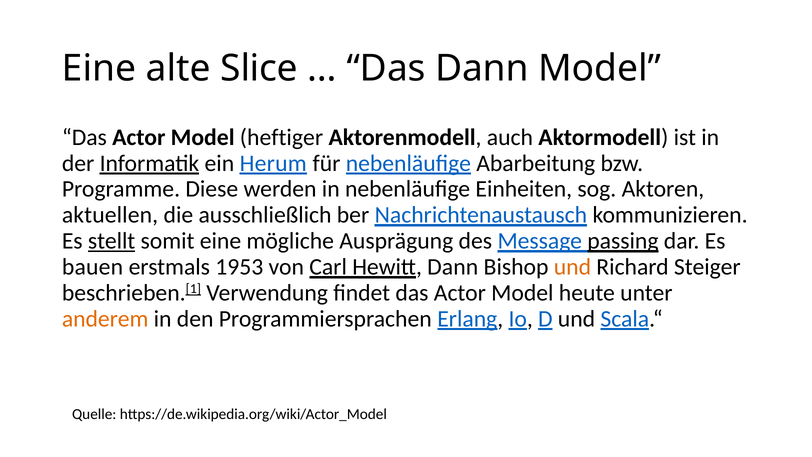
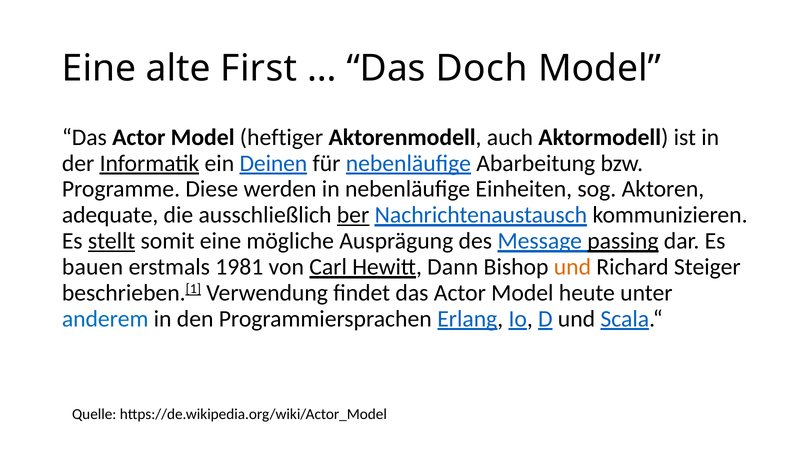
Slice: Slice -> First
Das Dann: Dann -> Doch
Herum: Herum -> Deinen
aktuellen: aktuellen -> adequate
ber underline: none -> present
1953: 1953 -> 1981
anderem colour: orange -> blue
